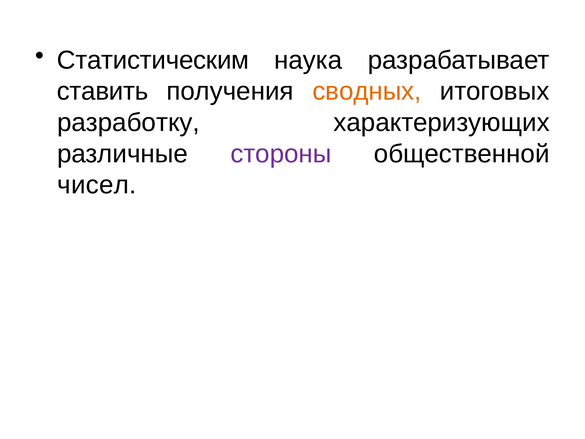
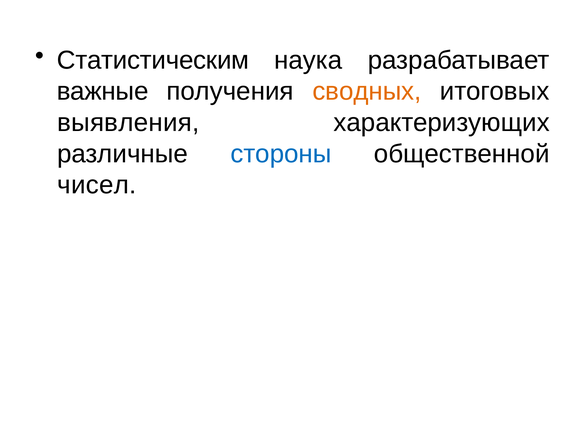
ставить: ставить -> важные
разработку: разработку -> выявления
стороны colour: purple -> blue
